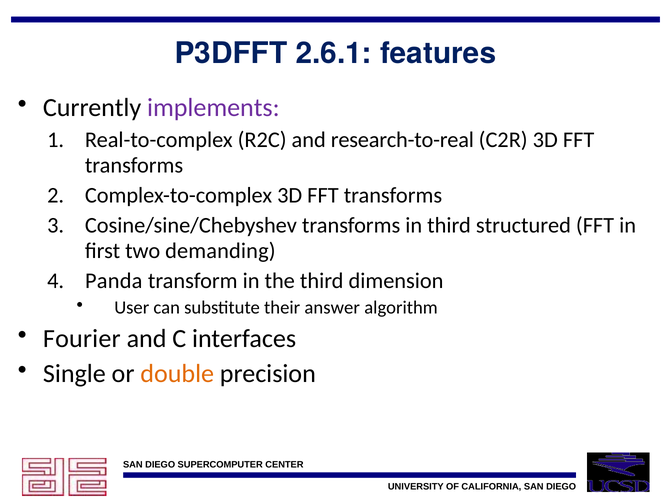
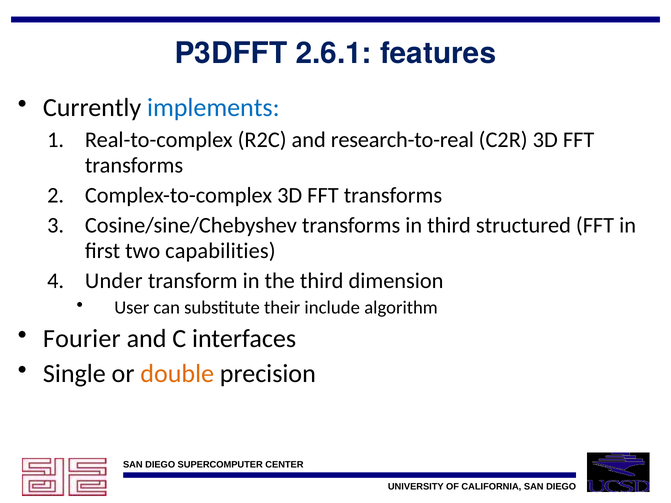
implements colour: purple -> blue
demanding: demanding -> capabilities
Panda: Panda -> Under
answer: answer -> include
